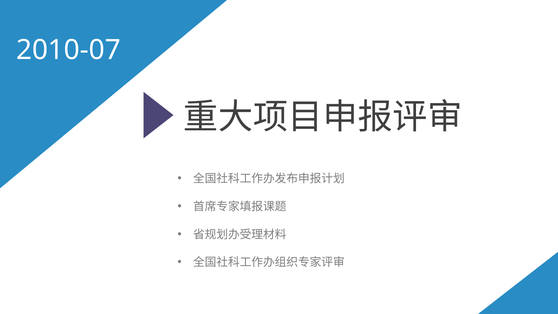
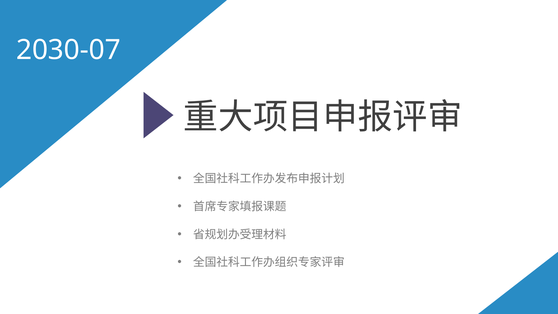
2010-07: 2010-07 -> 2030-07
